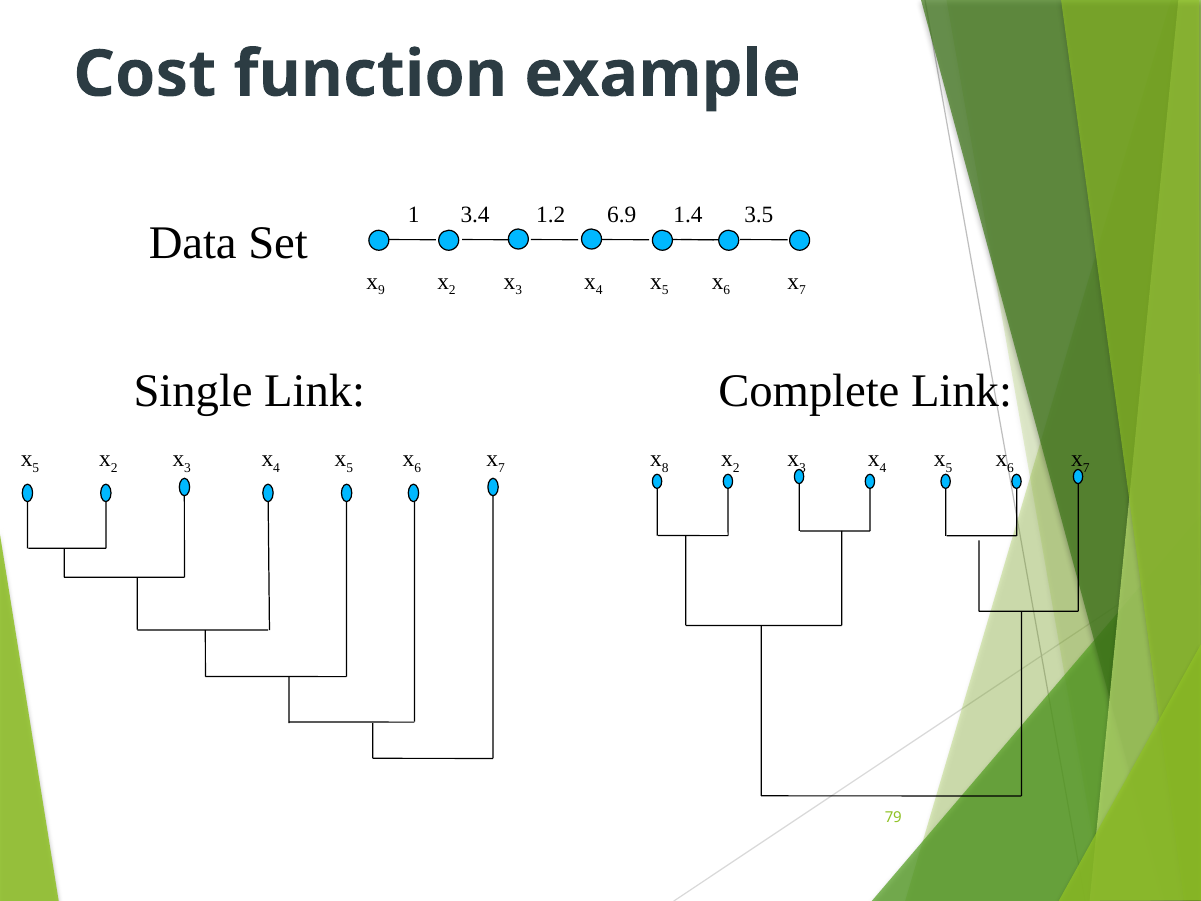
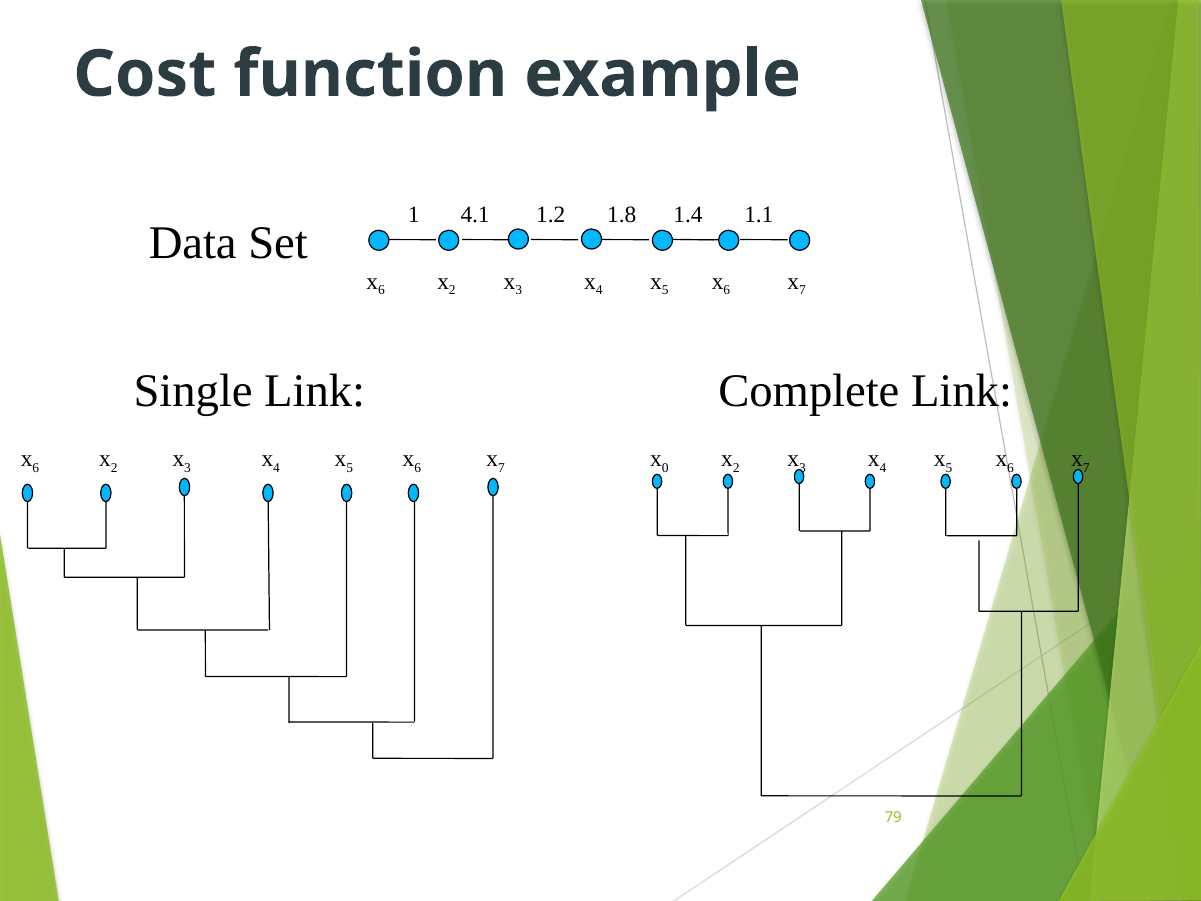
3.4: 3.4 -> 4.1
6.9: 6.9 -> 1.8
3.5: 3.5 -> 1.1
9 at (381, 290): 9 -> 6
5 at (36, 468): 5 -> 6
8: 8 -> 0
